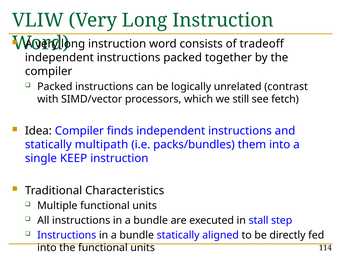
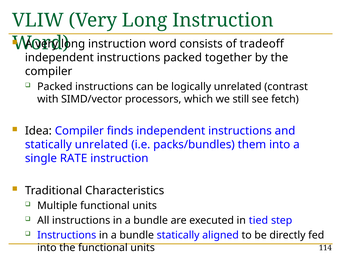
statically multipath: multipath -> unrelated
KEEP: KEEP -> RATE
stall: stall -> tied
